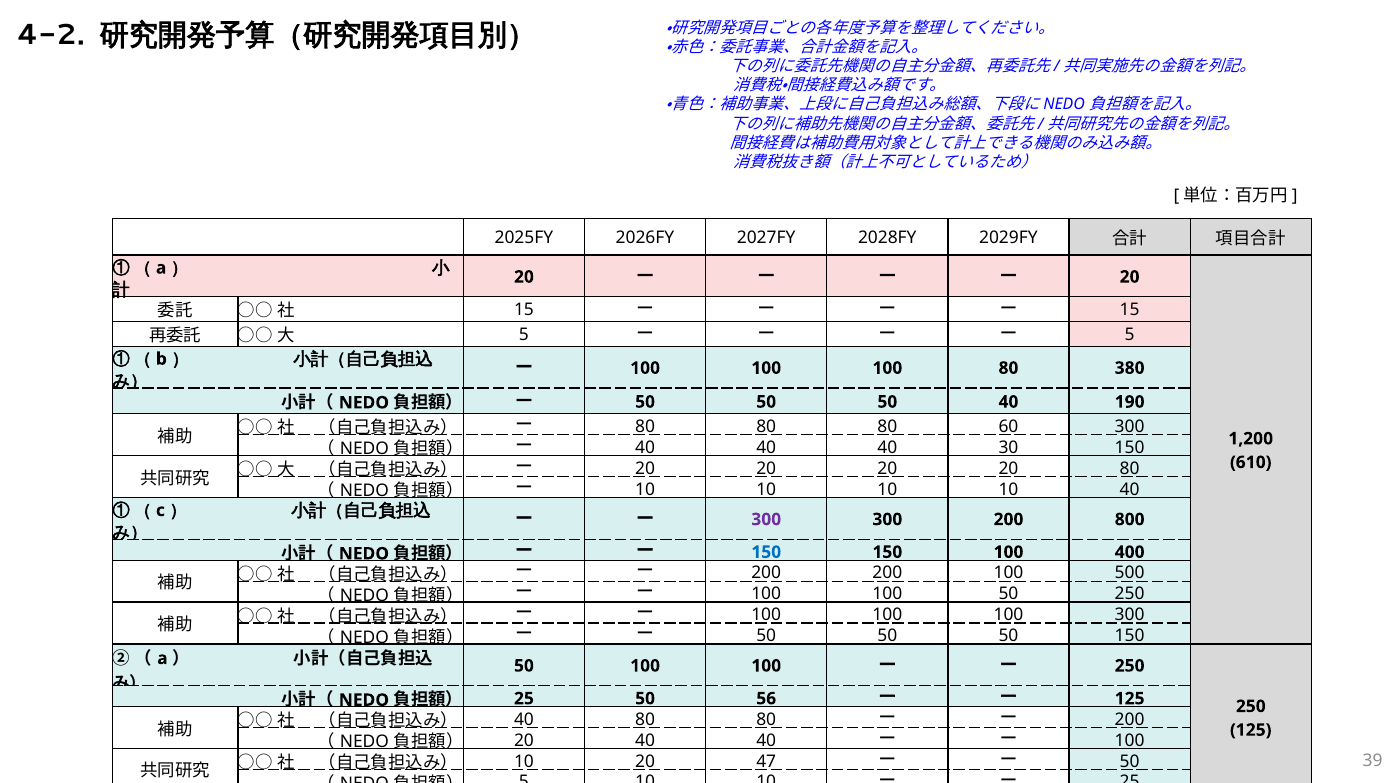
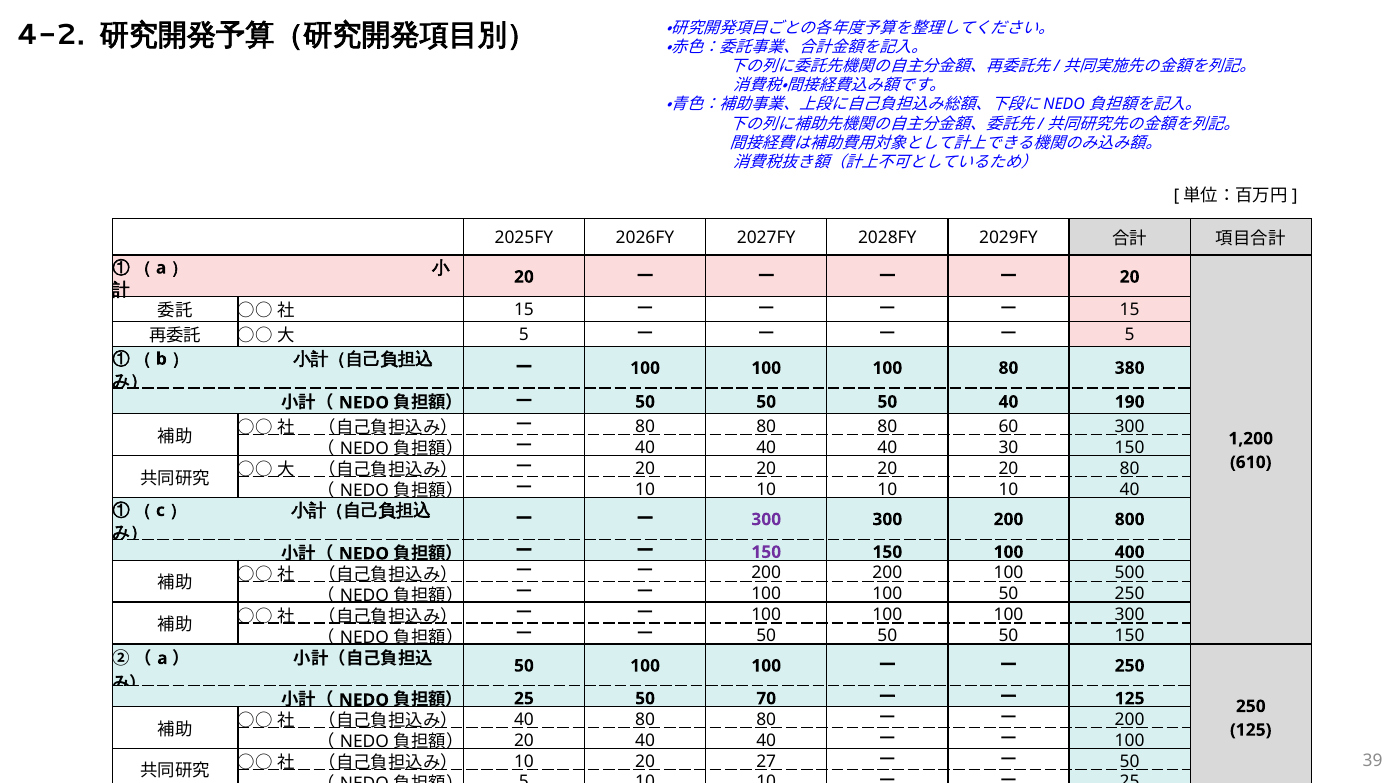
150 at (766, 553) colour: blue -> purple
56: 56 -> 70
47: 47 -> 27
